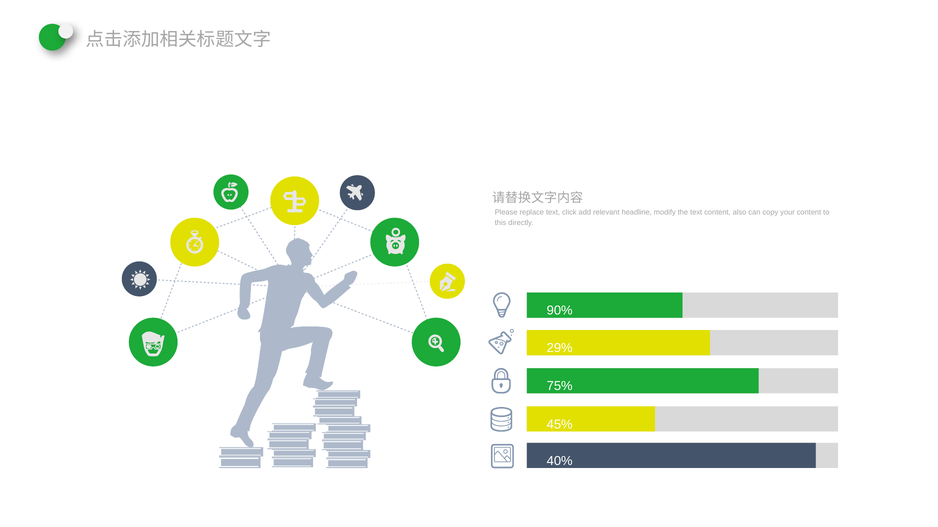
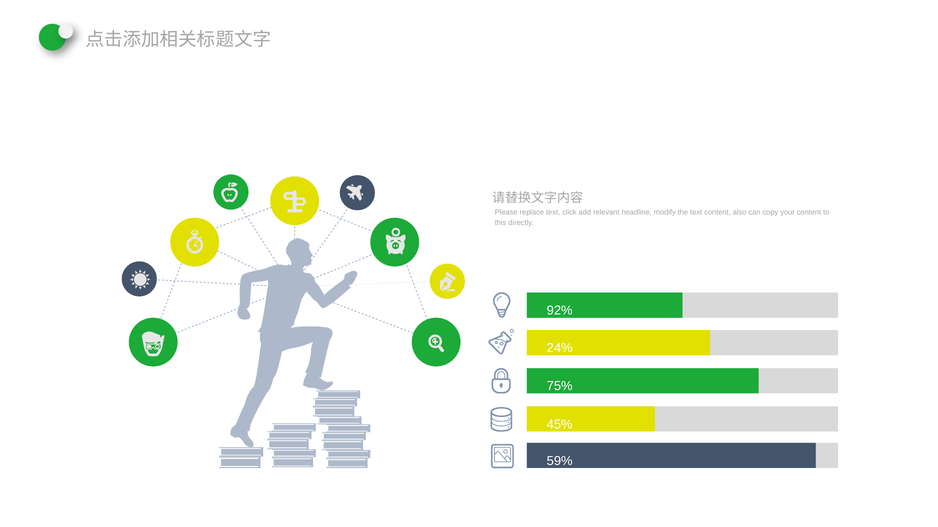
90%: 90% -> 92%
29%: 29% -> 24%
40%: 40% -> 59%
